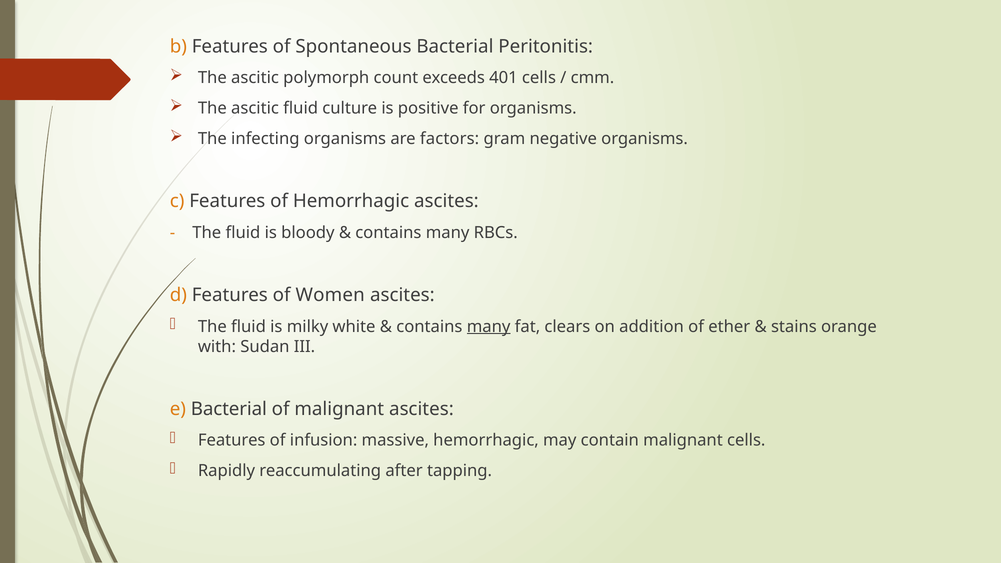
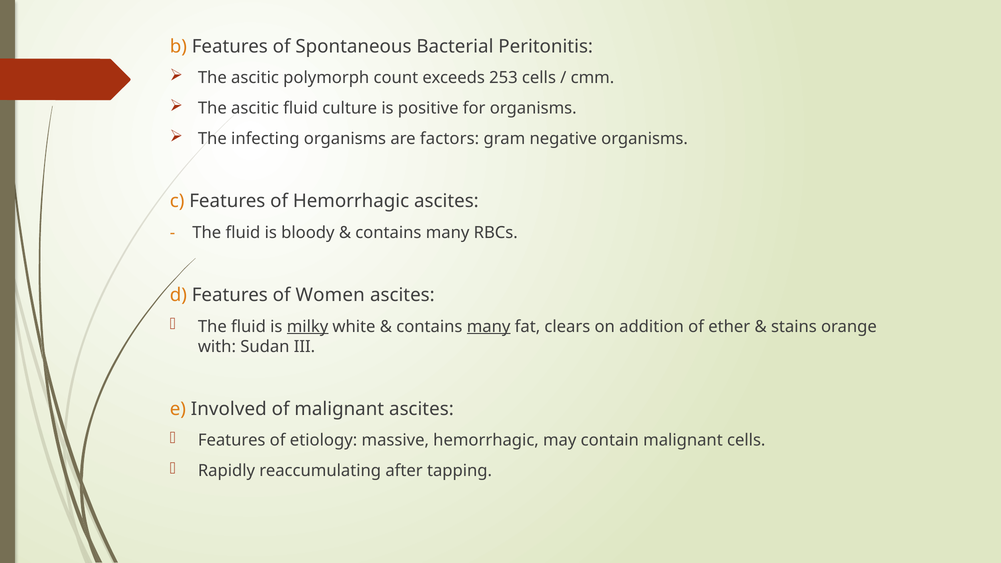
401: 401 -> 253
milky underline: none -> present
e Bacterial: Bacterial -> Involved
infusion: infusion -> etiology
